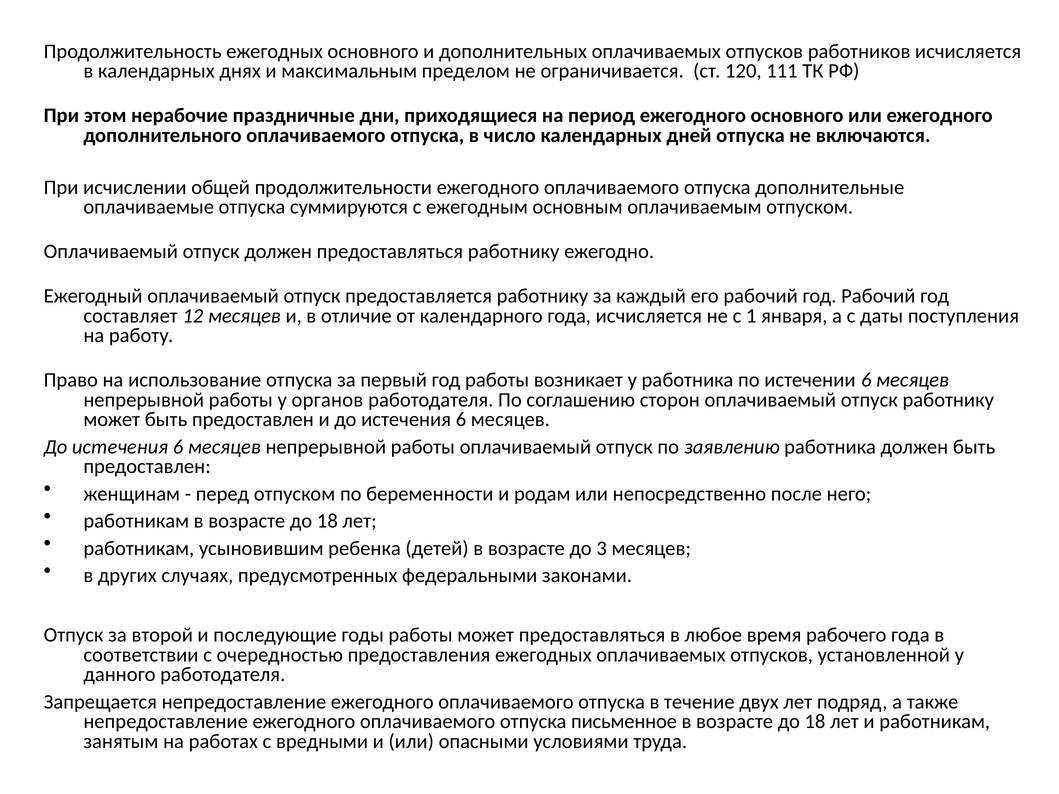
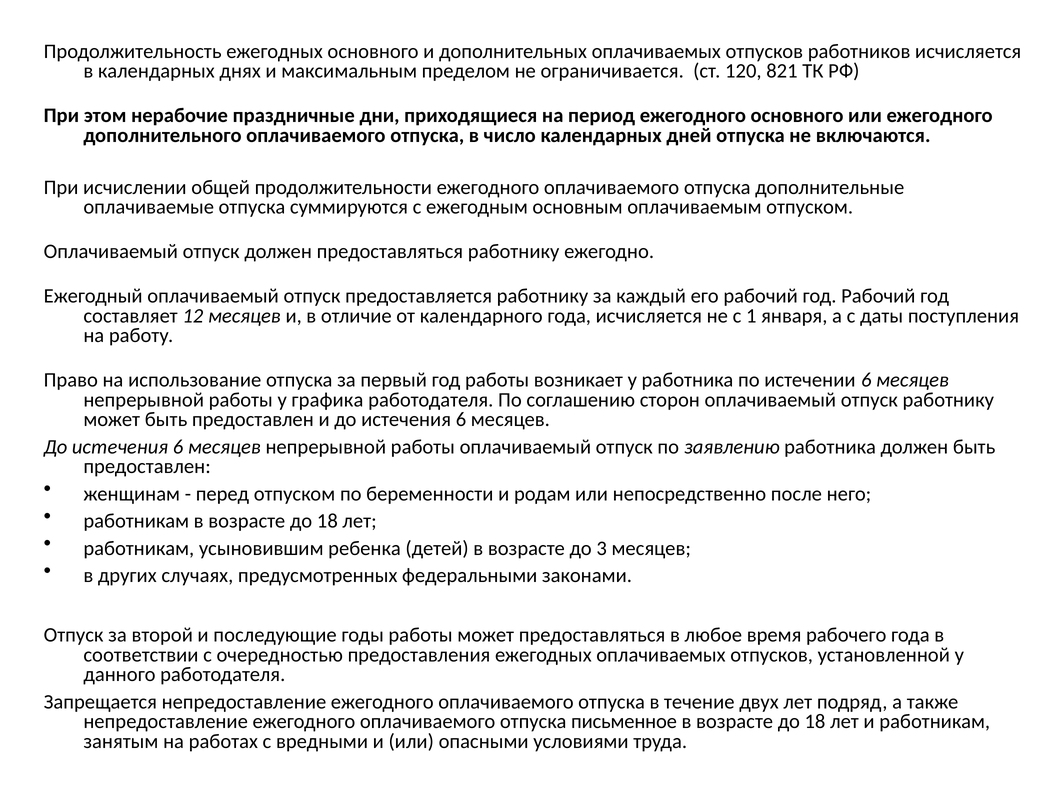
111: 111 -> 821
органов: органов -> графика
